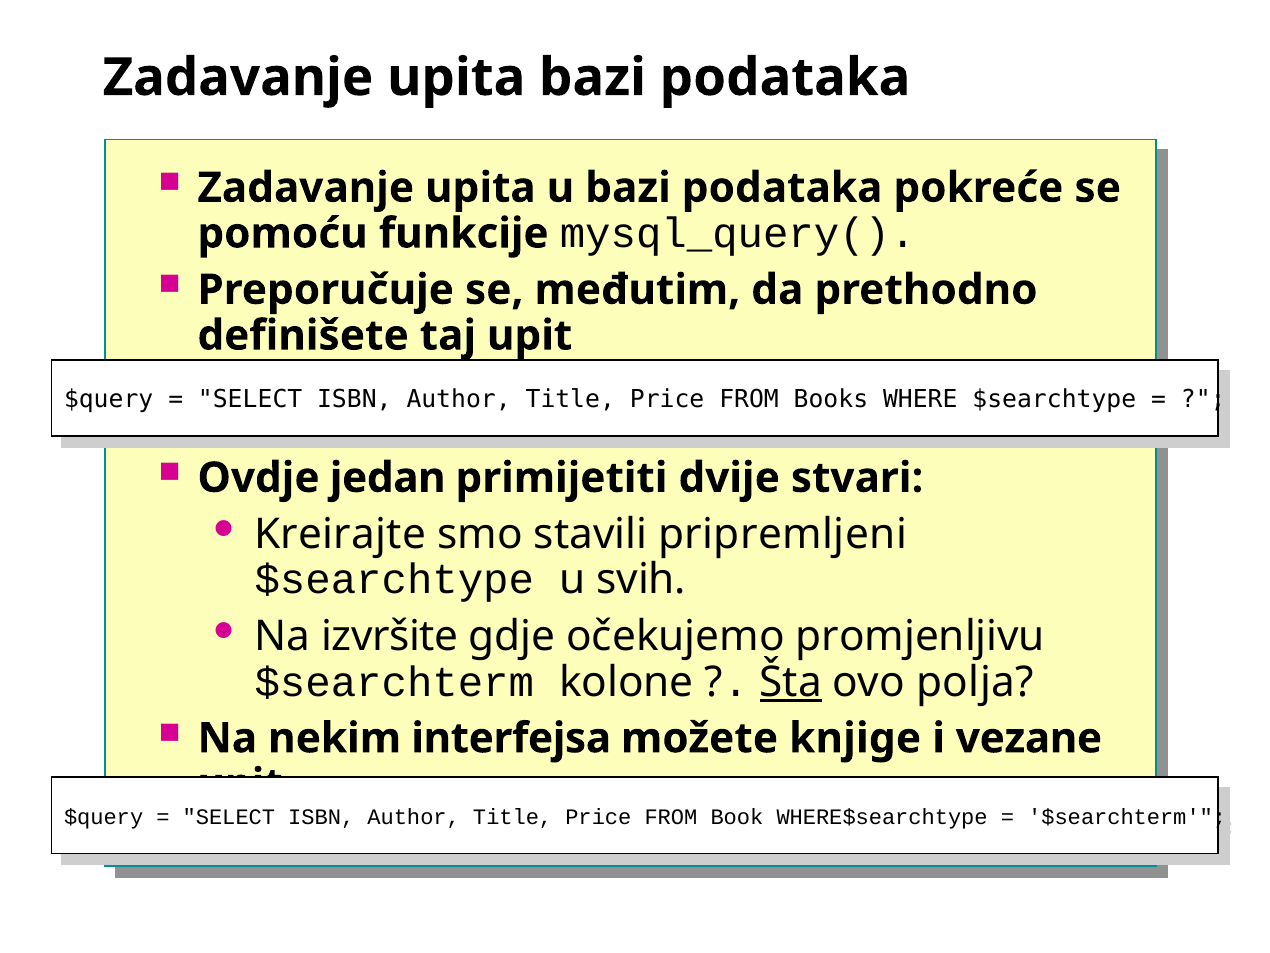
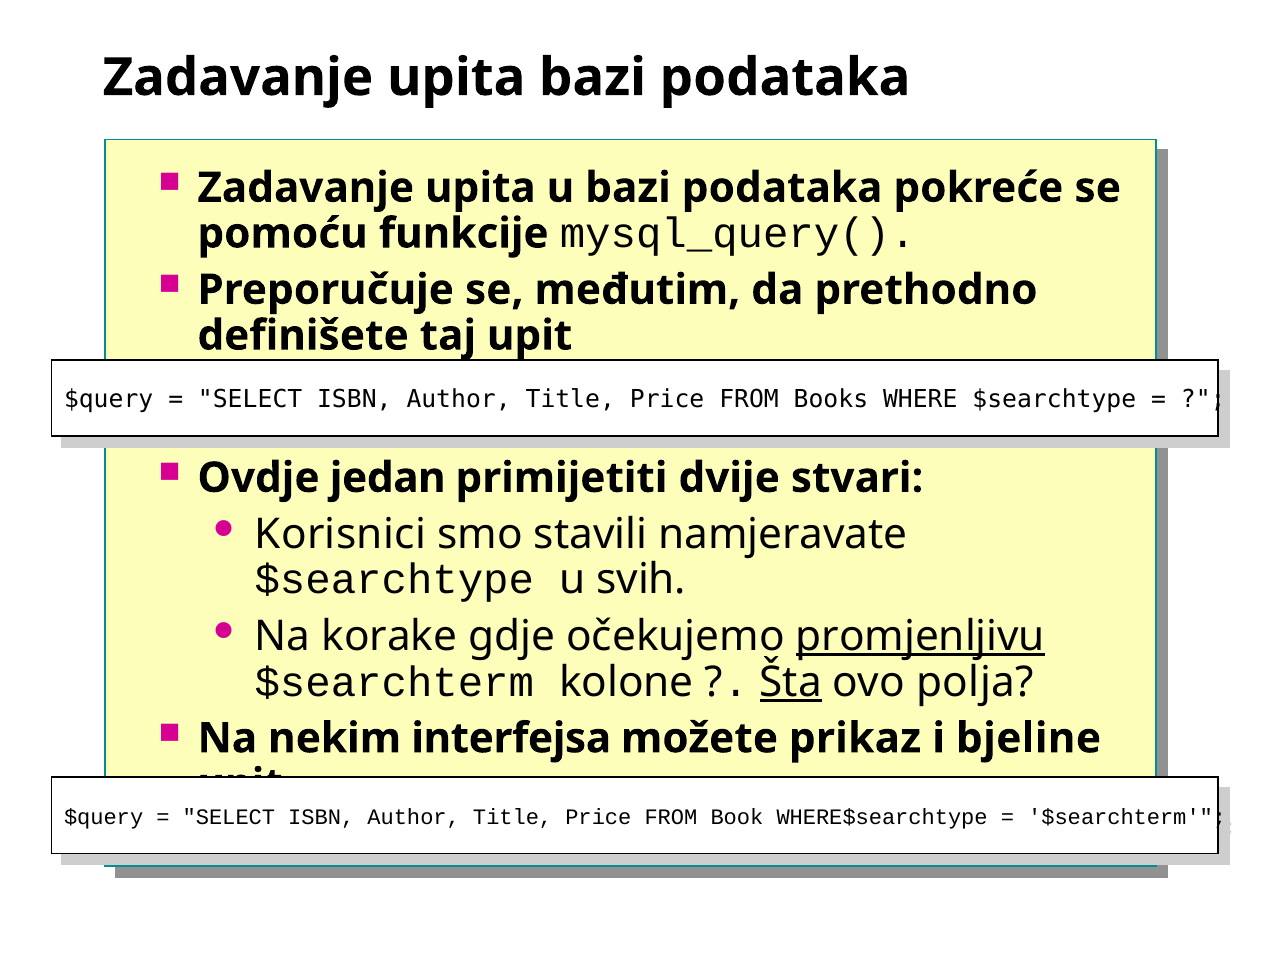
Kreirajte: Kreirajte -> Korisnici
pripremljeni: pripremljeni -> namjeravate
izvršite: izvršite -> korake
promjenljivu underline: none -> present
knjige: knjige -> prikaz
vezane: vezane -> bjeline
